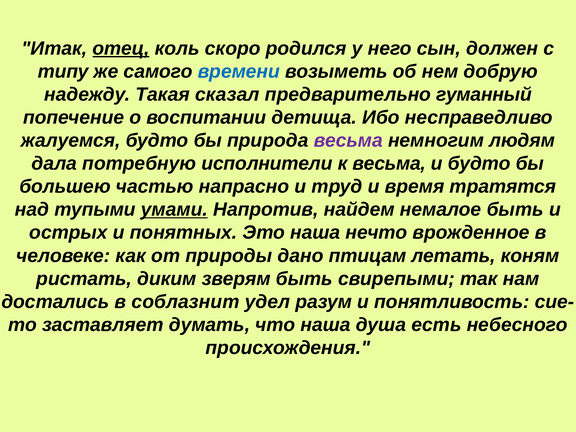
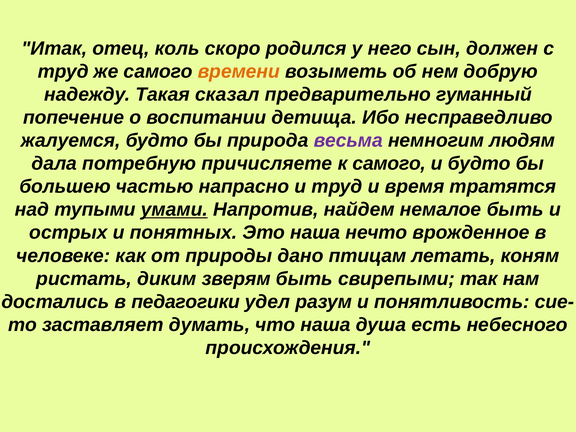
отец underline: present -> none
типу at (63, 71): типу -> труд
времени colour: blue -> orange
исполнители: исполнители -> причисляете
к весьма: весьма -> самого
соблазнит: соблазнит -> педагогики
